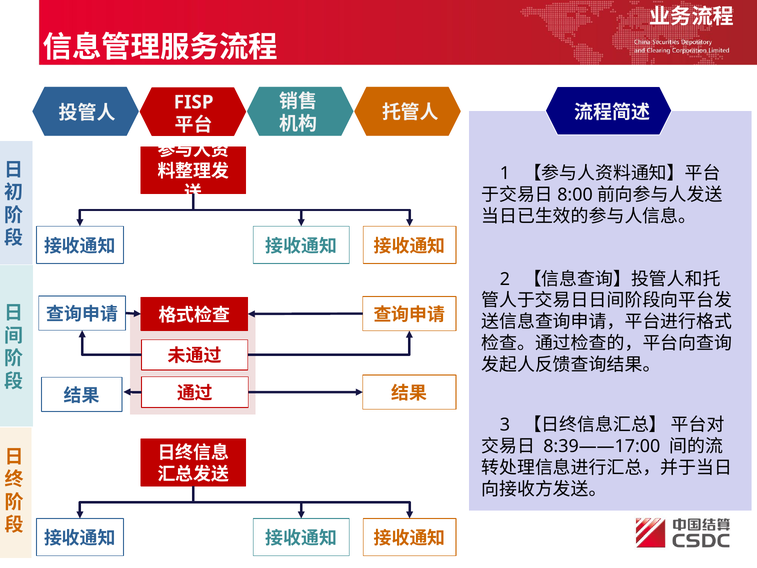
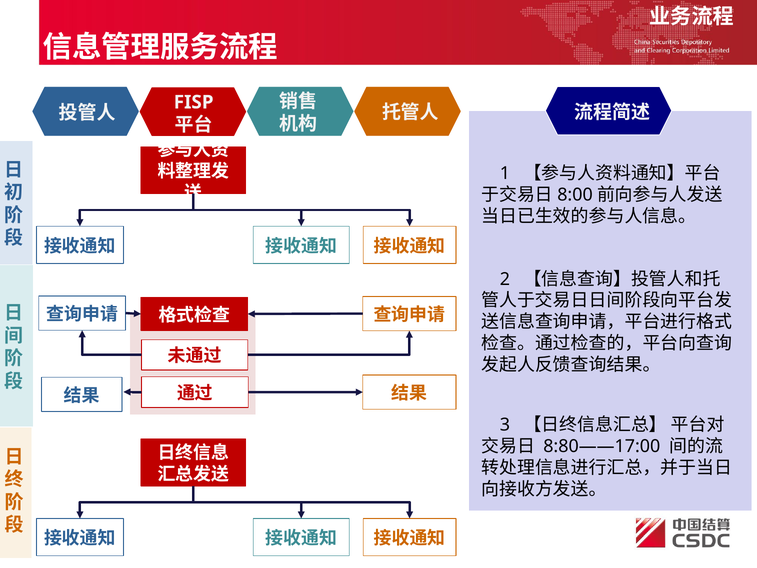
8:39——17:00: 8:39——17:00 -> 8:80——17:00
